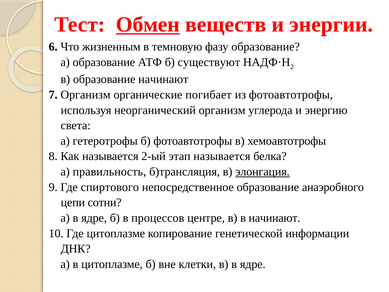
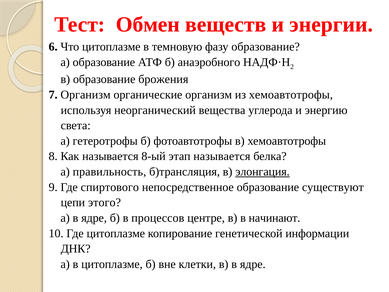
Обмен underline: present -> none
Что жизненным: жизненным -> цитоплазме
существуют: существуют -> анаэробного
образование начинают: начинают -> брожения
органические погибает: погибает -> организм
из фотоавтотрофы: фотоавтотрофы -> хемоавтотрофы
неорганический организм: организм -> вещества
2-ый: 2-ый -> 8-ый
анаэробного: анаэробного -> существуют
сотни: сотни -> этого
